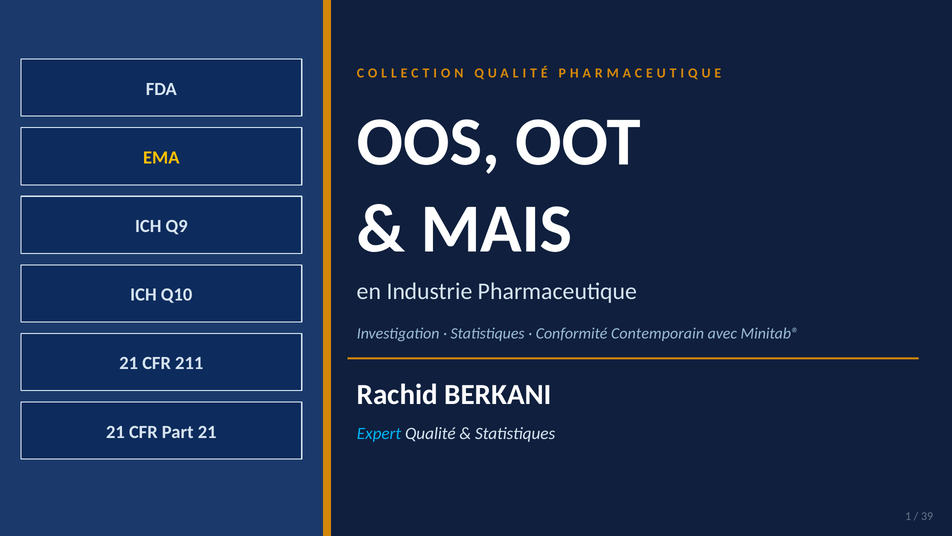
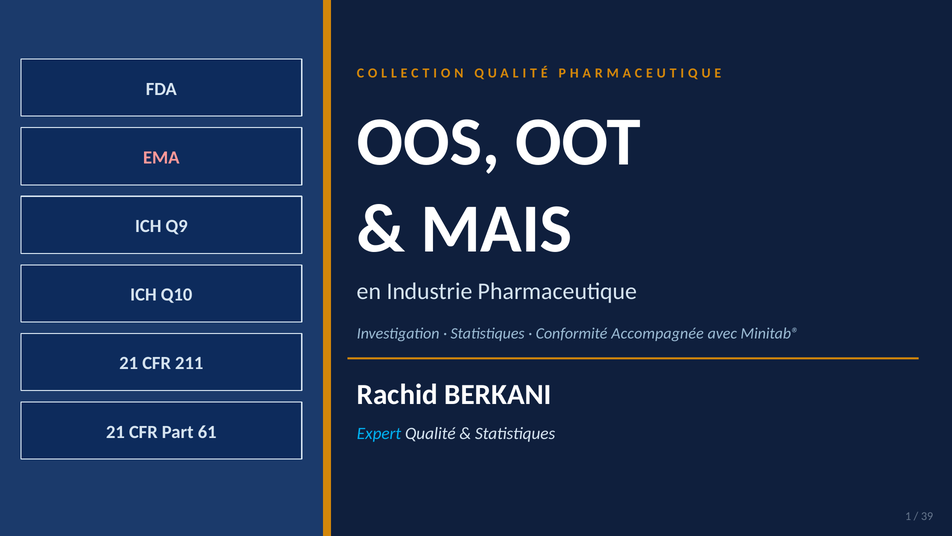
EMA colour: yellow -> pink
Contemporain: Contemporain -> Accompagnée
Part 21: 21 -> 61
